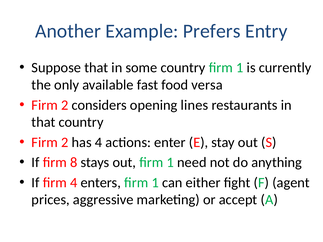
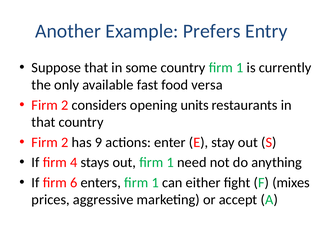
lines: lines -> units
has 4: 4 -> 9
8: 8 -> 4
firm 4: 4 -> 6
agent: agent -> mixes
